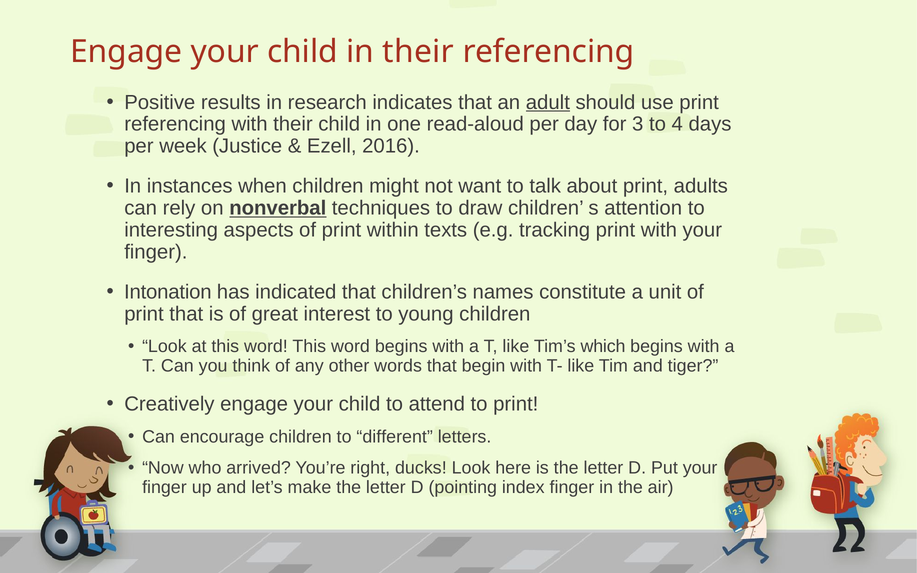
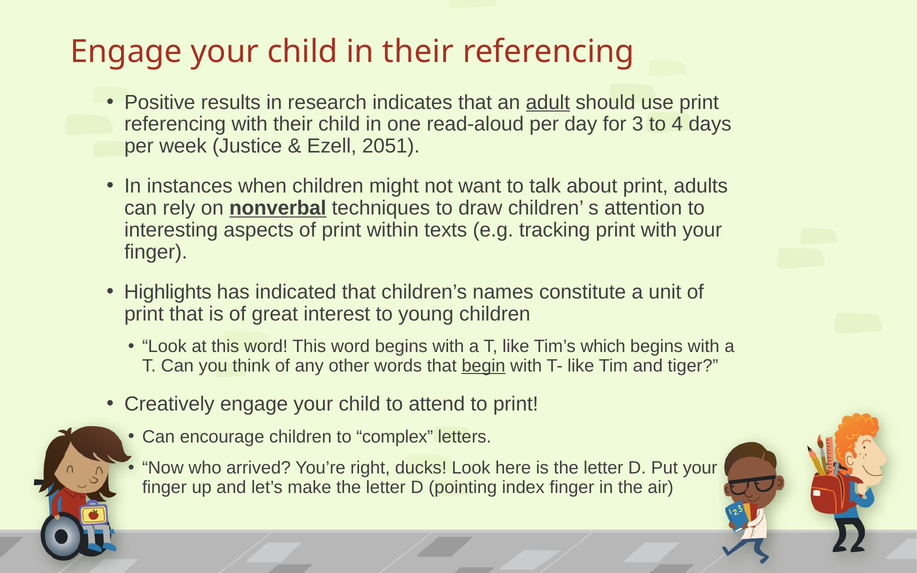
2016: 2016 -> 2051
Intonation: Intonation -> Highlights
begin underline: none -> present
different: different -> complex
